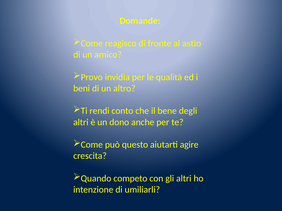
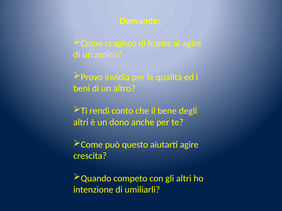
al astio: astio -> agire
